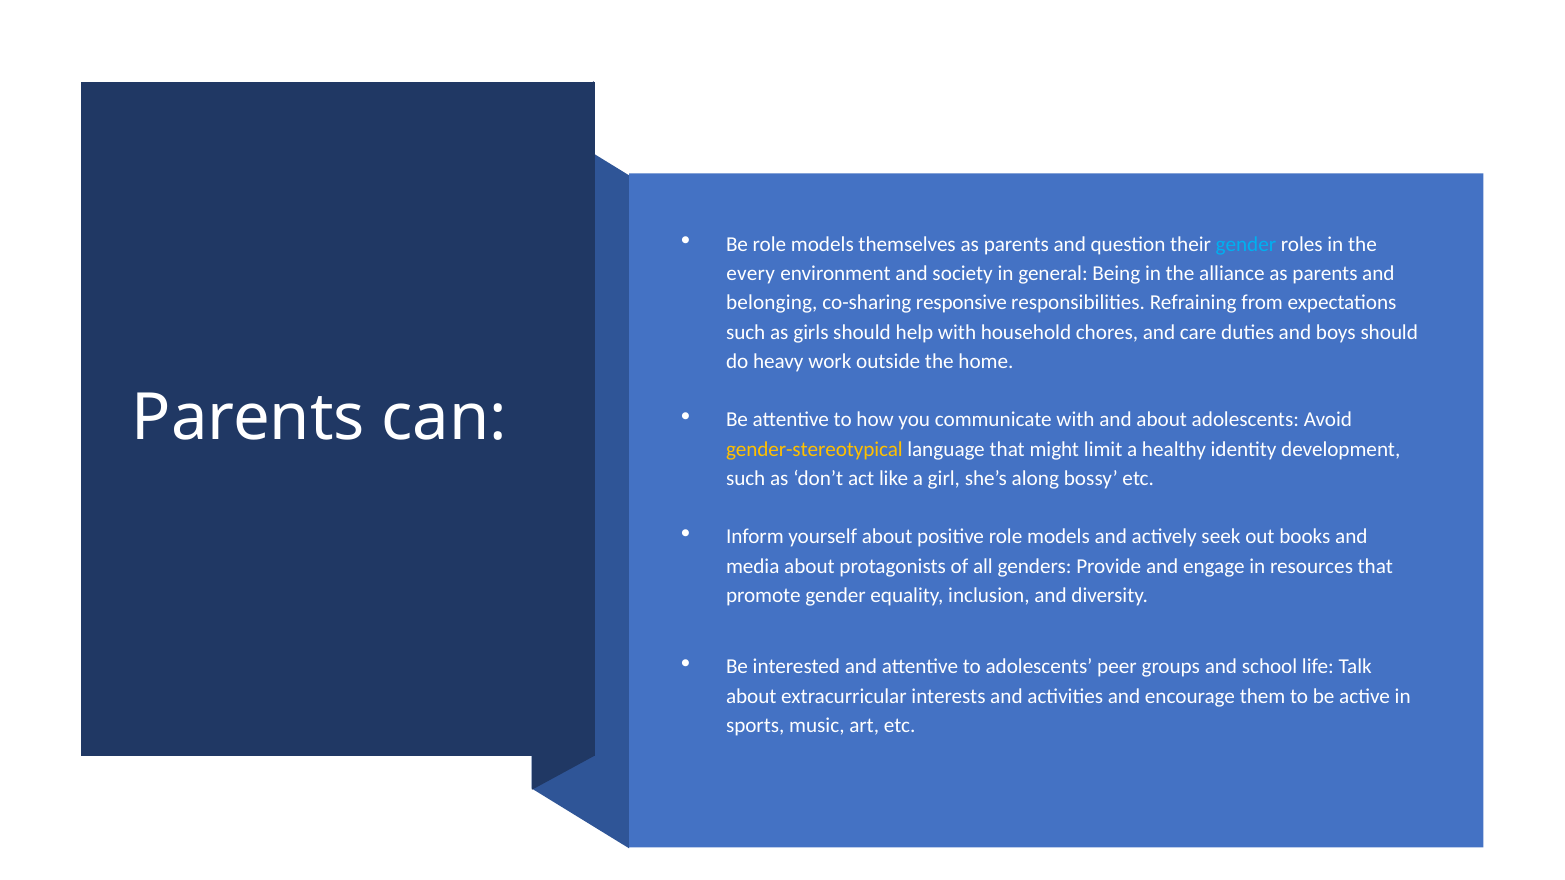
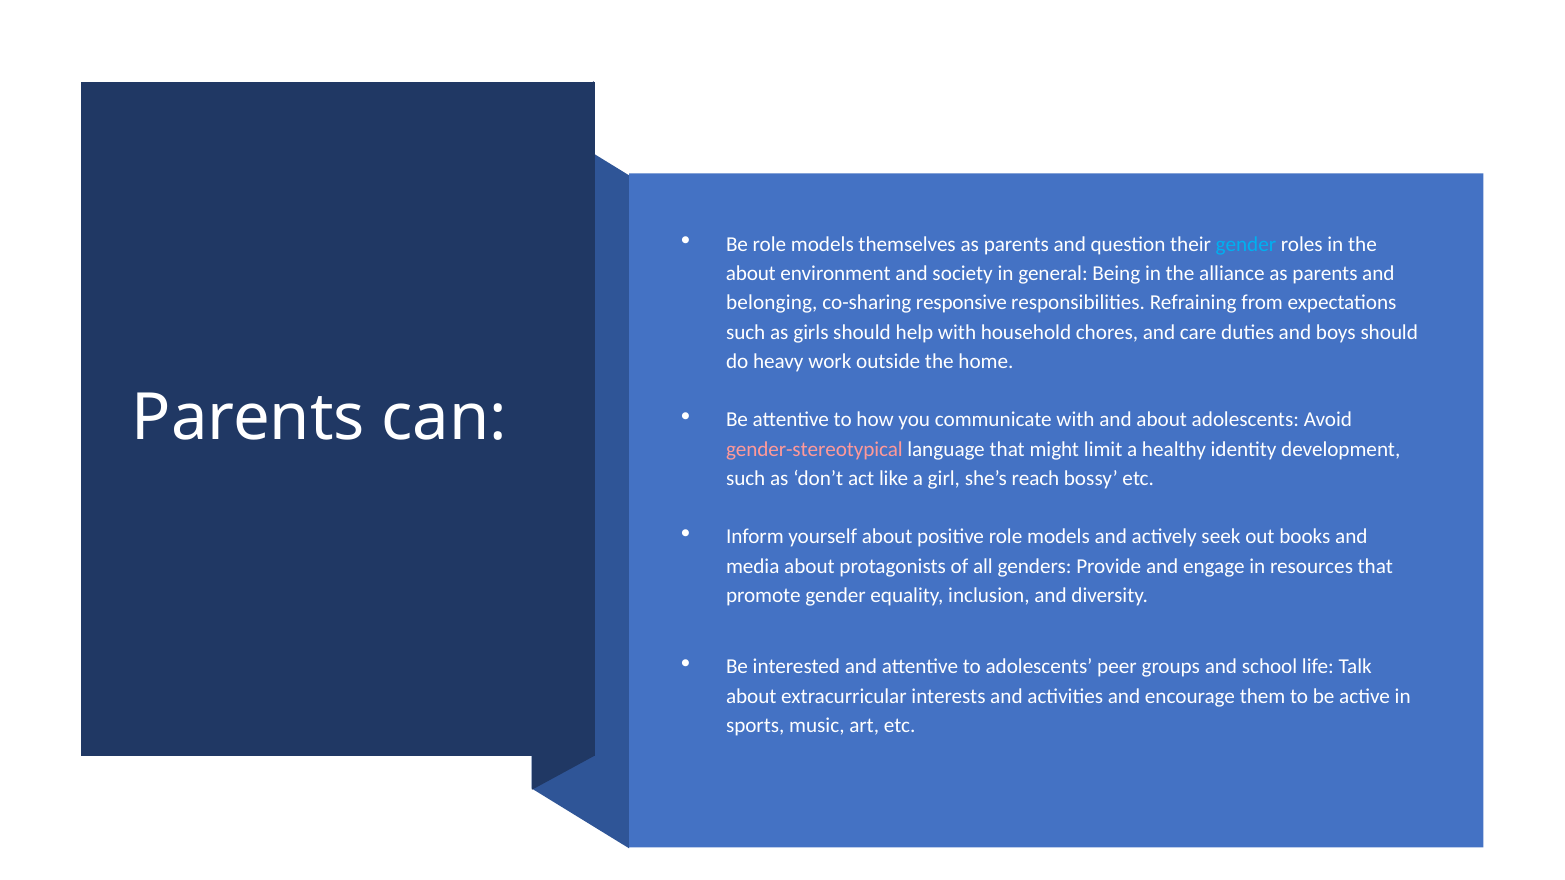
every at (751, 274): every -> about
gender-stereotypical colour: yellow -> pink
along: along -> reach
